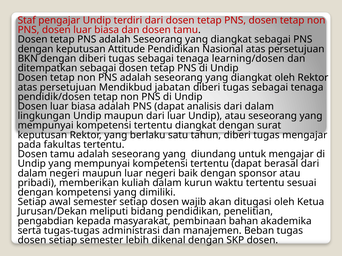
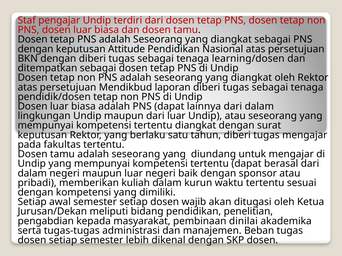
jabatan: jabatan -> laporan
analisis: analisis -> lainnya
bahan: bahan -> dinilai
